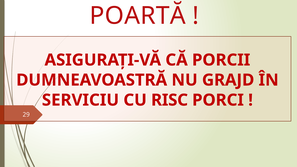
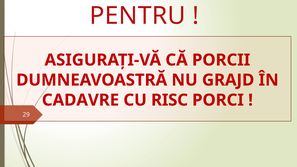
POARTĂ: POARTĂ -> PENTRU
SERVICIU: SERVICIU -> CADAVRE
